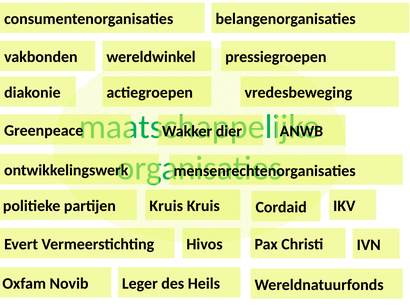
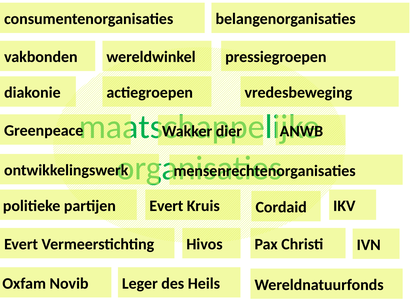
partijen Kruis: Kruis -> Evert
